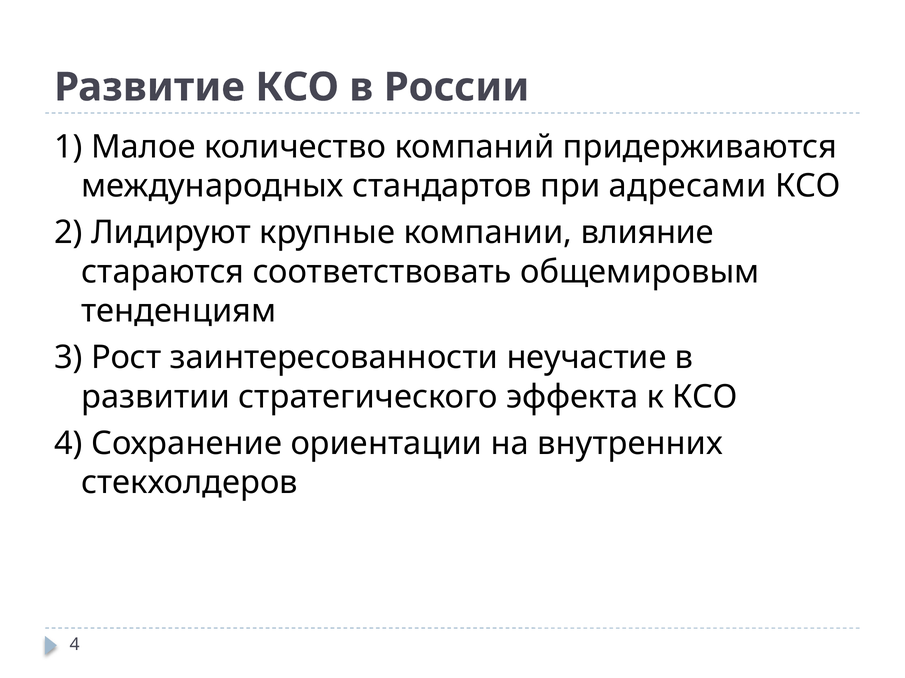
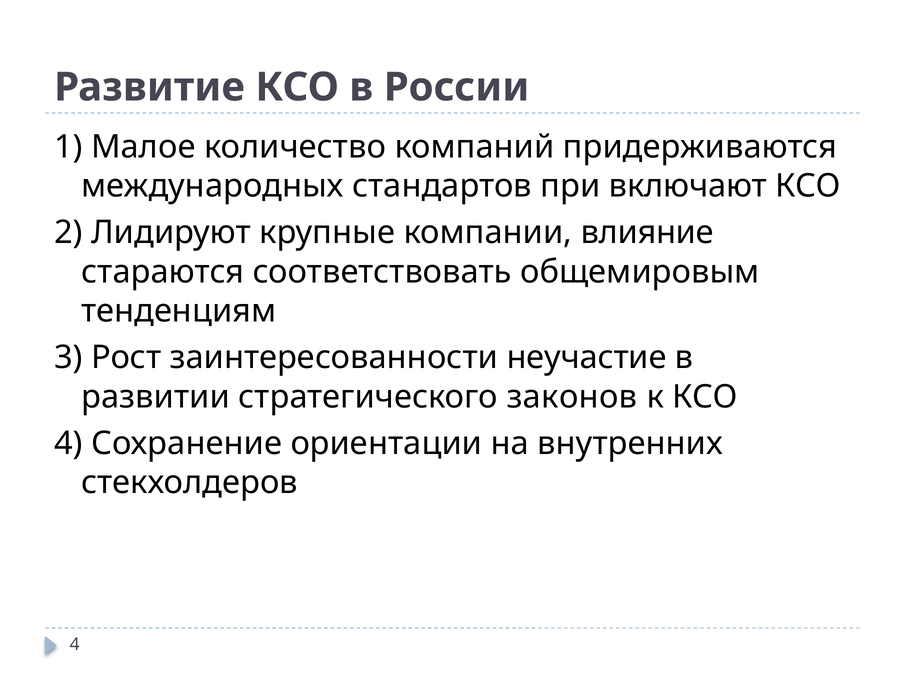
адресами: адресами -> включают
эффекта: эффекта -> законов
